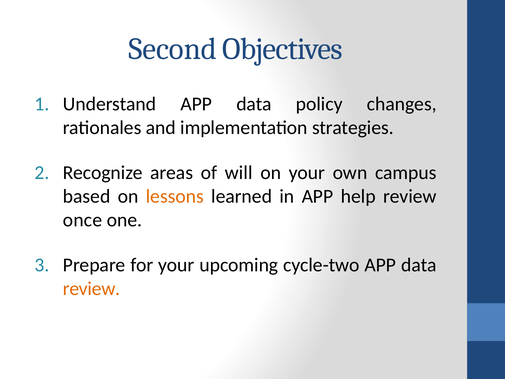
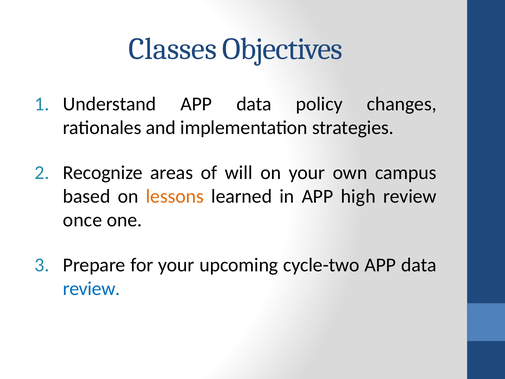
Second: Second -> Classes
help: help -> high
review at (92, 288) colour: orange -> blue
